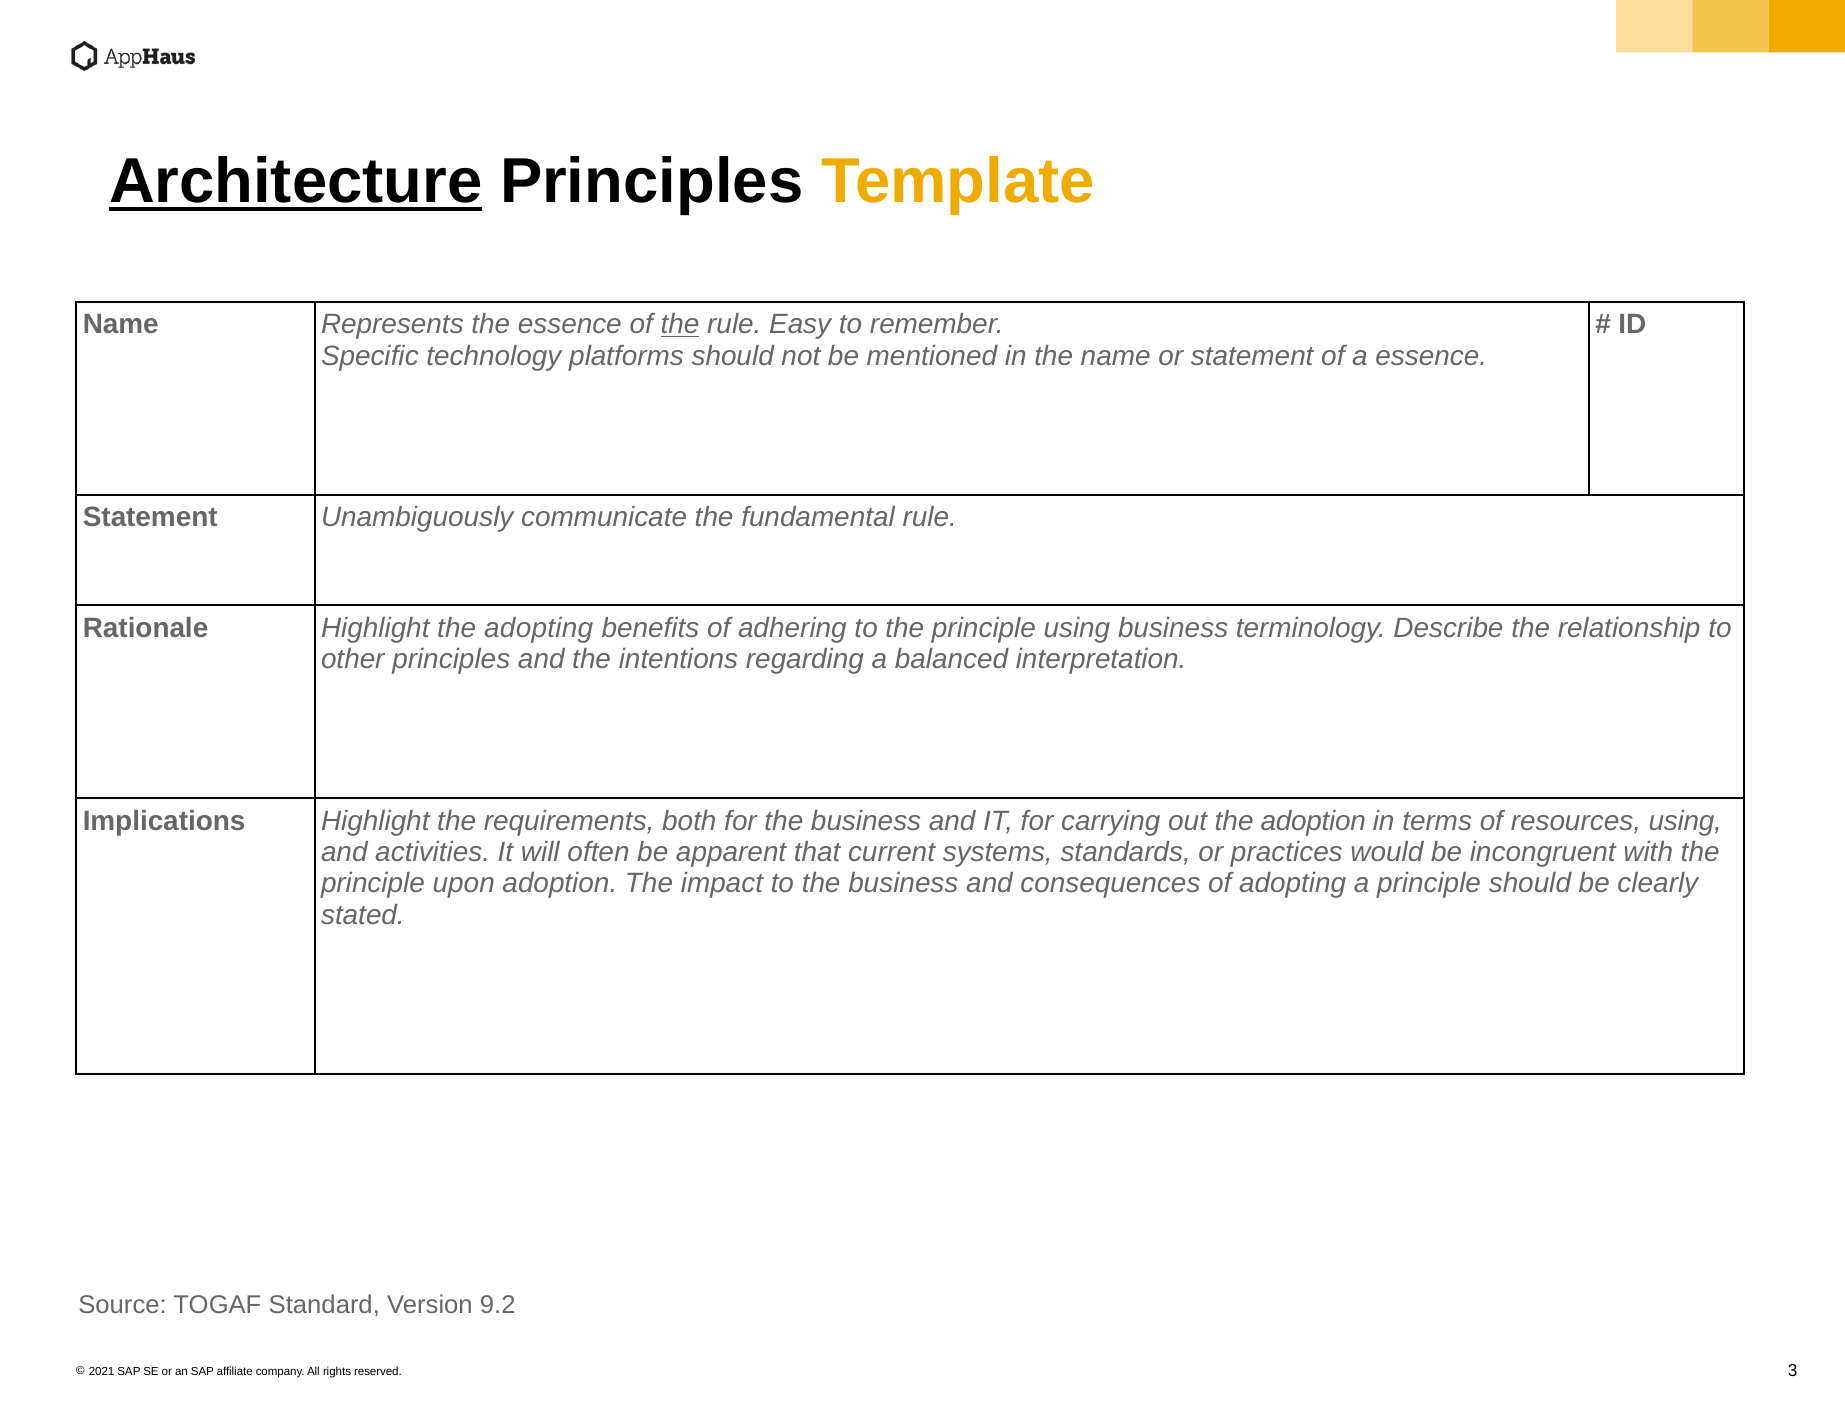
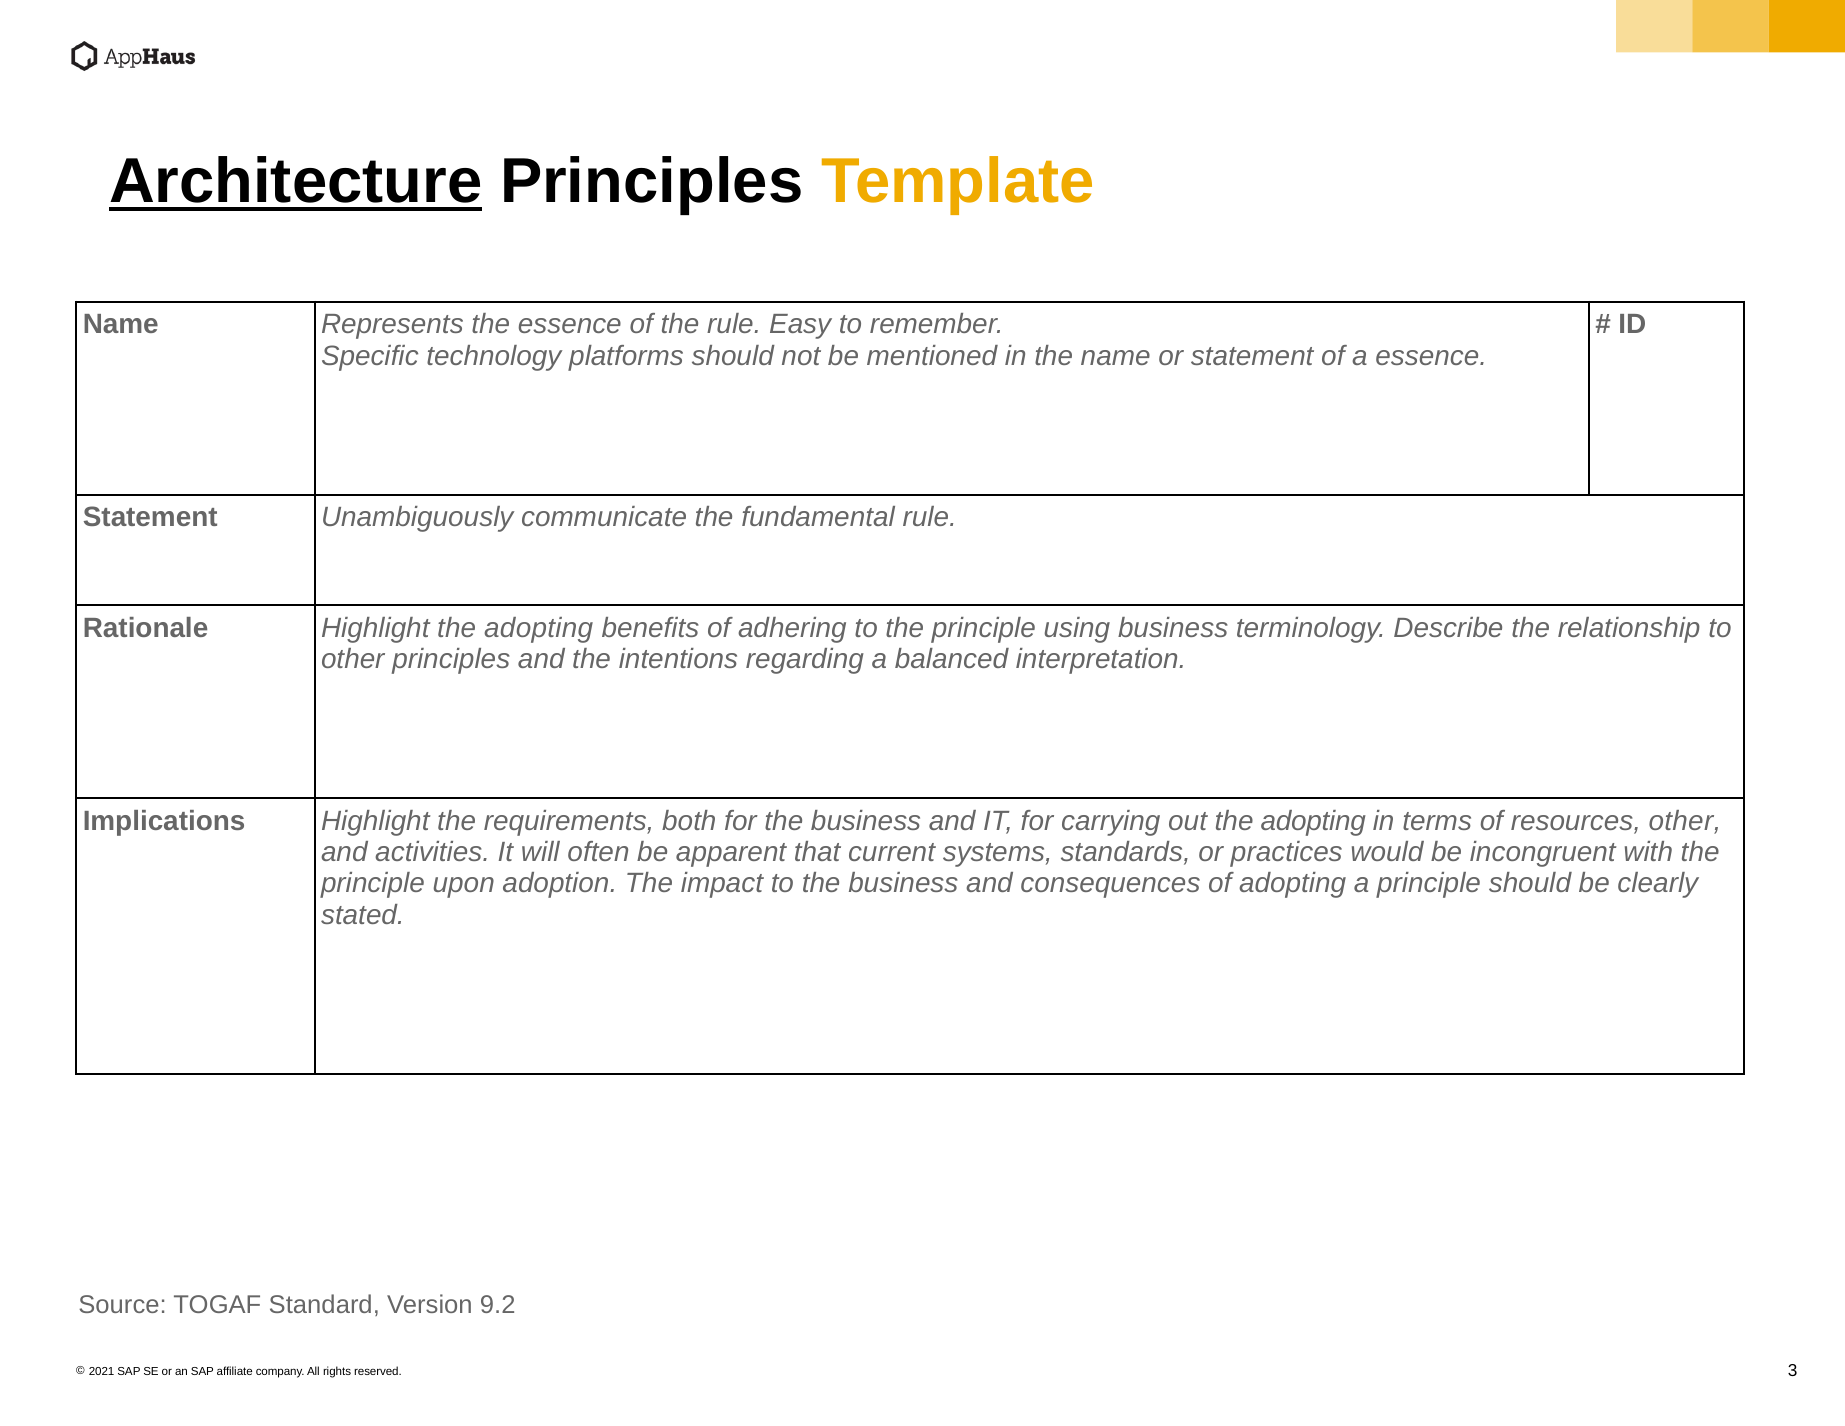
the at (680, 324) underline: present -> none
out the adoption: adoption -> adopting
resources using: using -> other
